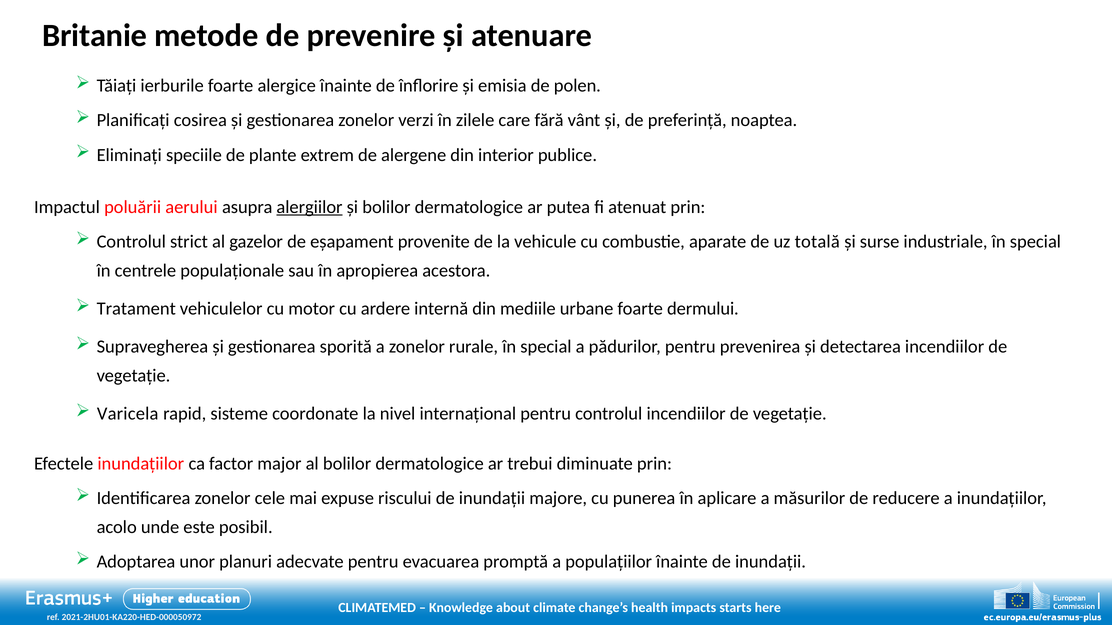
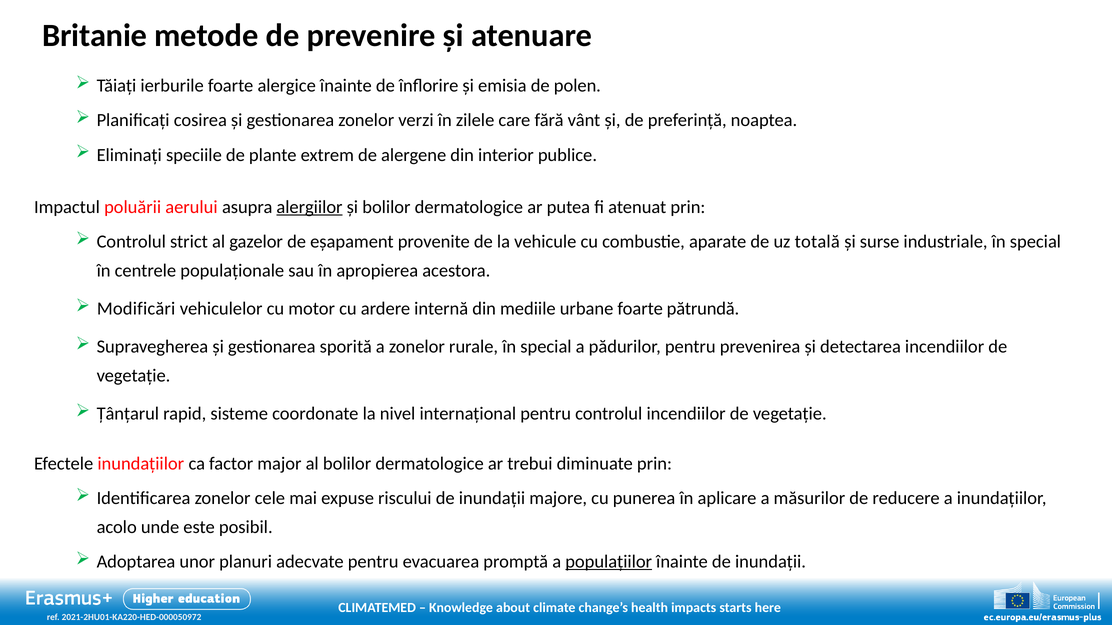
Tratament: Tratament -> Modificări
dermului: dermului -> pătrundă
Varicela: Varicela -> Țânțarul
populațiilor underline: none -> present
